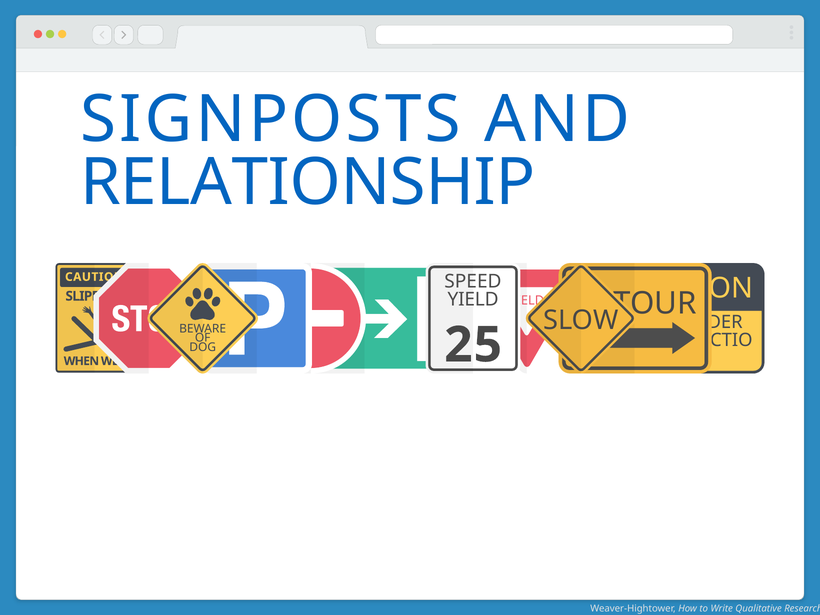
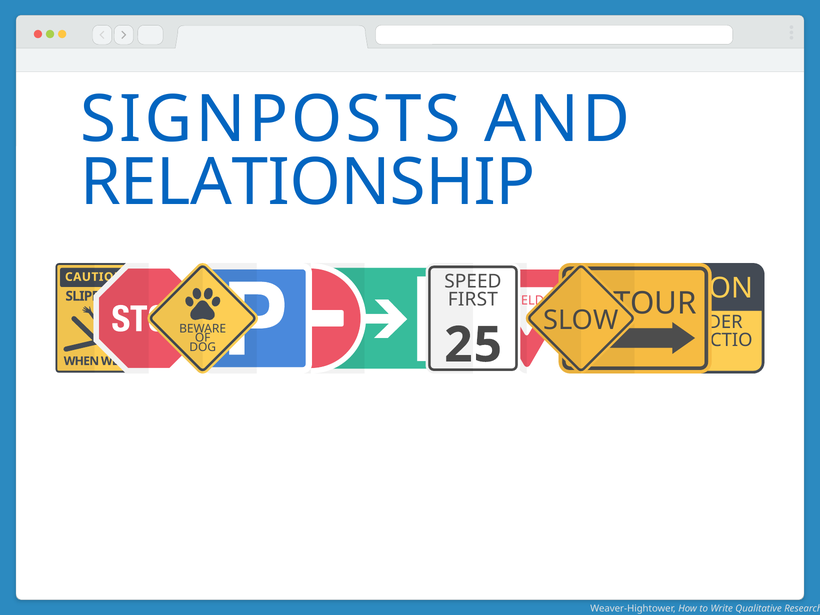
YIELD at (473, 300): YIELD -> FIRST
